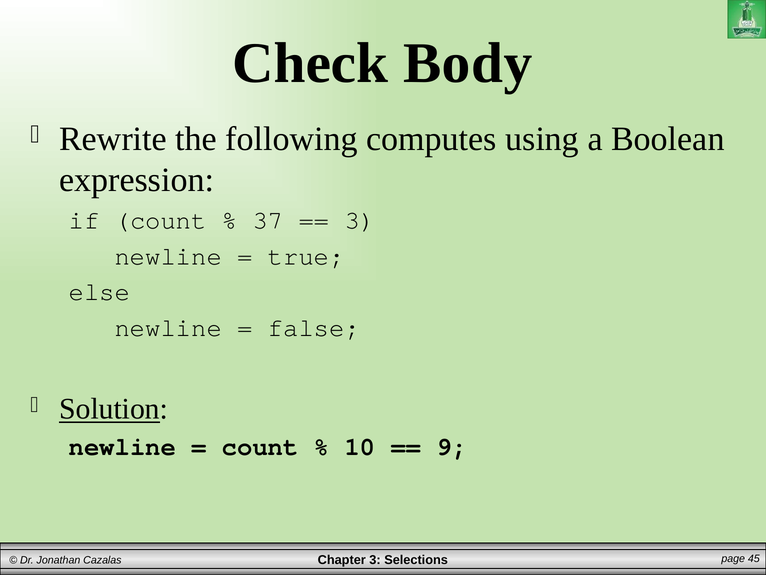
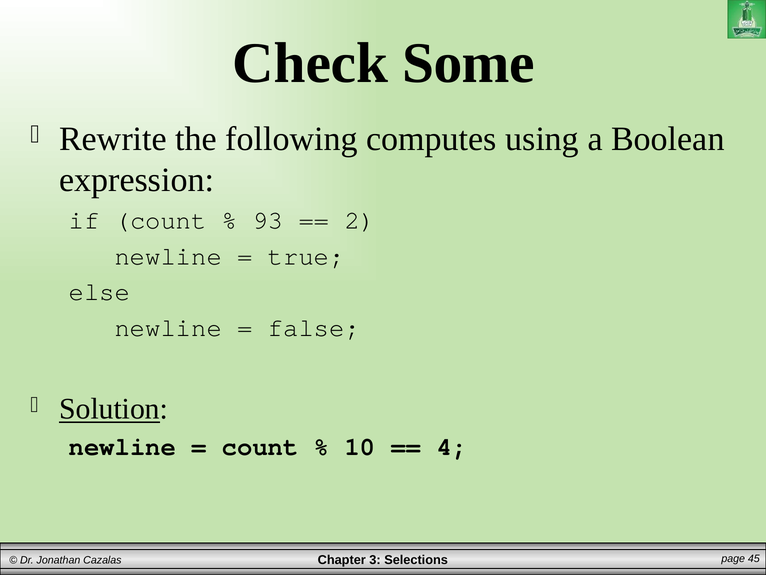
Body: Body -> Some
37: 37 -> 93
3 at (360, 220): 3 -> 2
9: 9 -> 4
